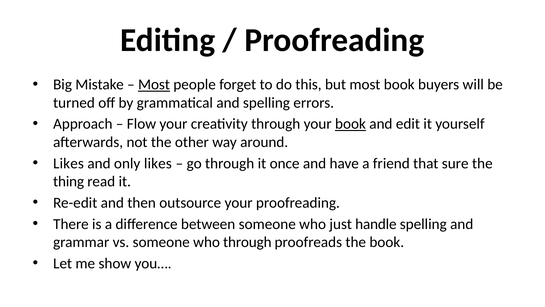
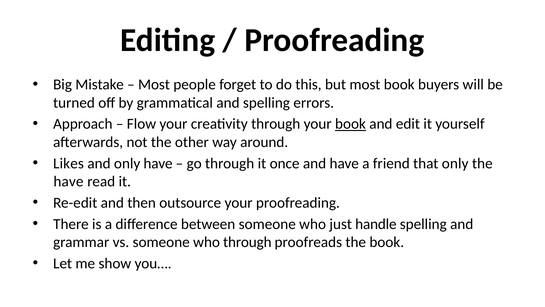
Most at (154, 84) underline: present -> none
only likes: likes -> have
that sure: sure -> only
thing at (69, 181): thing -> have
